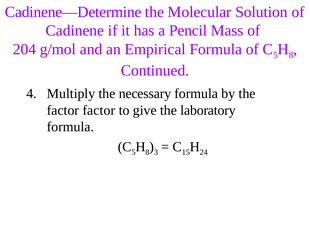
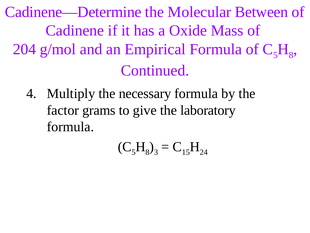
Solution: Solution -> Between
Pencil: Pencil -> Oxide
factor factor: factor -> grams
